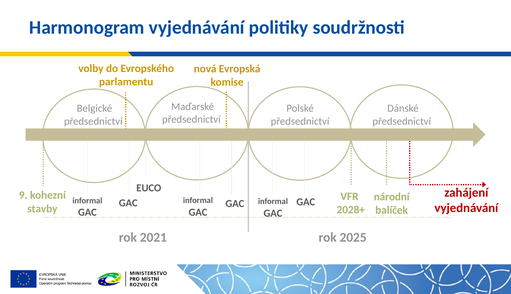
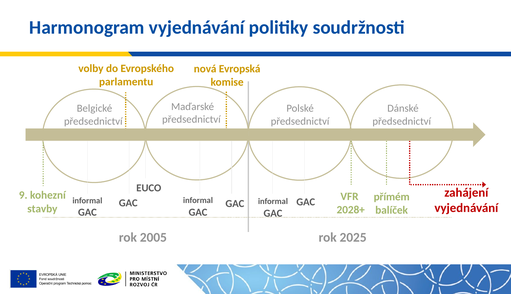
národní: národní -> přímém
2021: 2021 -> 2005
